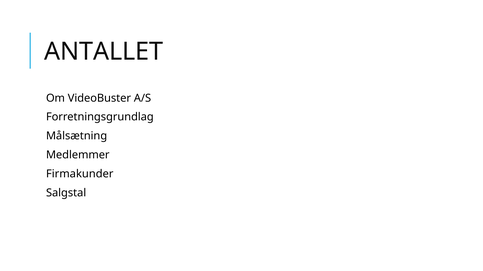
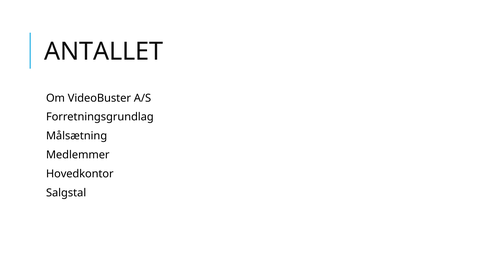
Firmakunder: Firmakunder -> Hovedkontor
